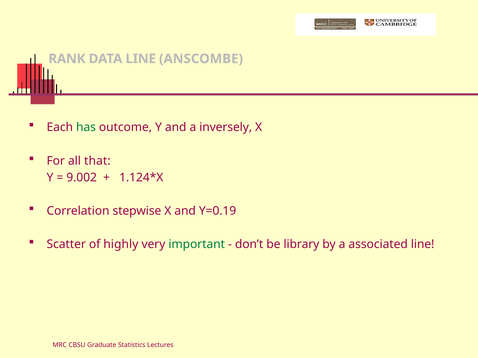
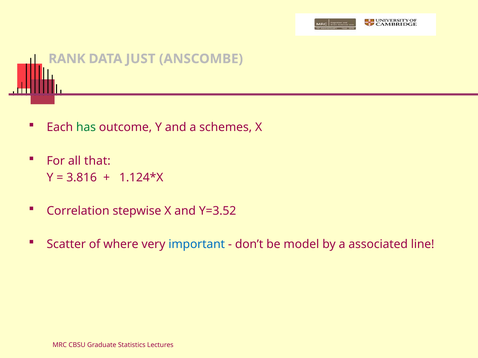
DATA LINE: LINE -> JUST
inversely: inversely -> schemes
9.002: 9.002 -> 3.816
Y=0.19: Y=0.19 -> Y=3.52
highly: highly -> where
important colour: green -> blue
library: library -> model
